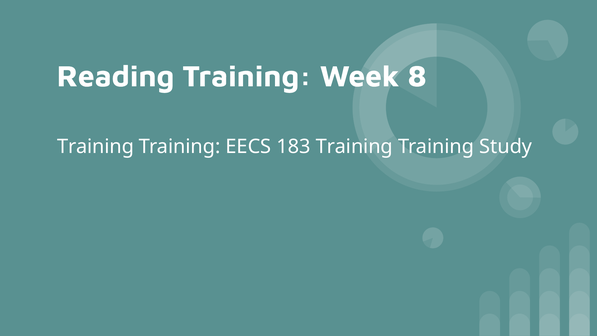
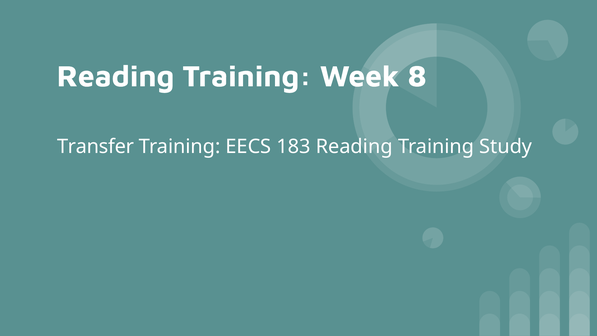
Training at (96, 146): Training -> Transfer
183 Training: Training -> Reading
